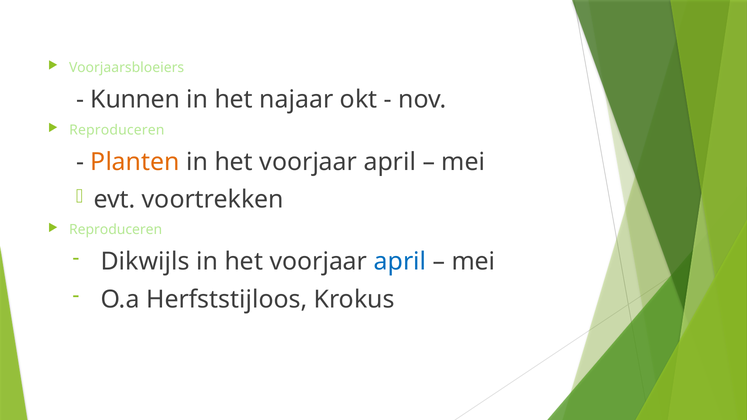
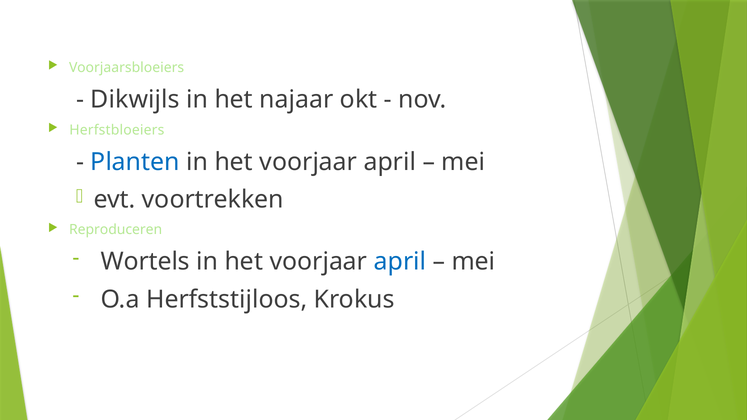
Kunnen: Kunnen -> Dikwijls
Reproduceren at (117, 130): Reproduceren -> Herfstbloeiers
Planten colour: orange -> blue
Dikwijls: Dikwijls -> Wortels
